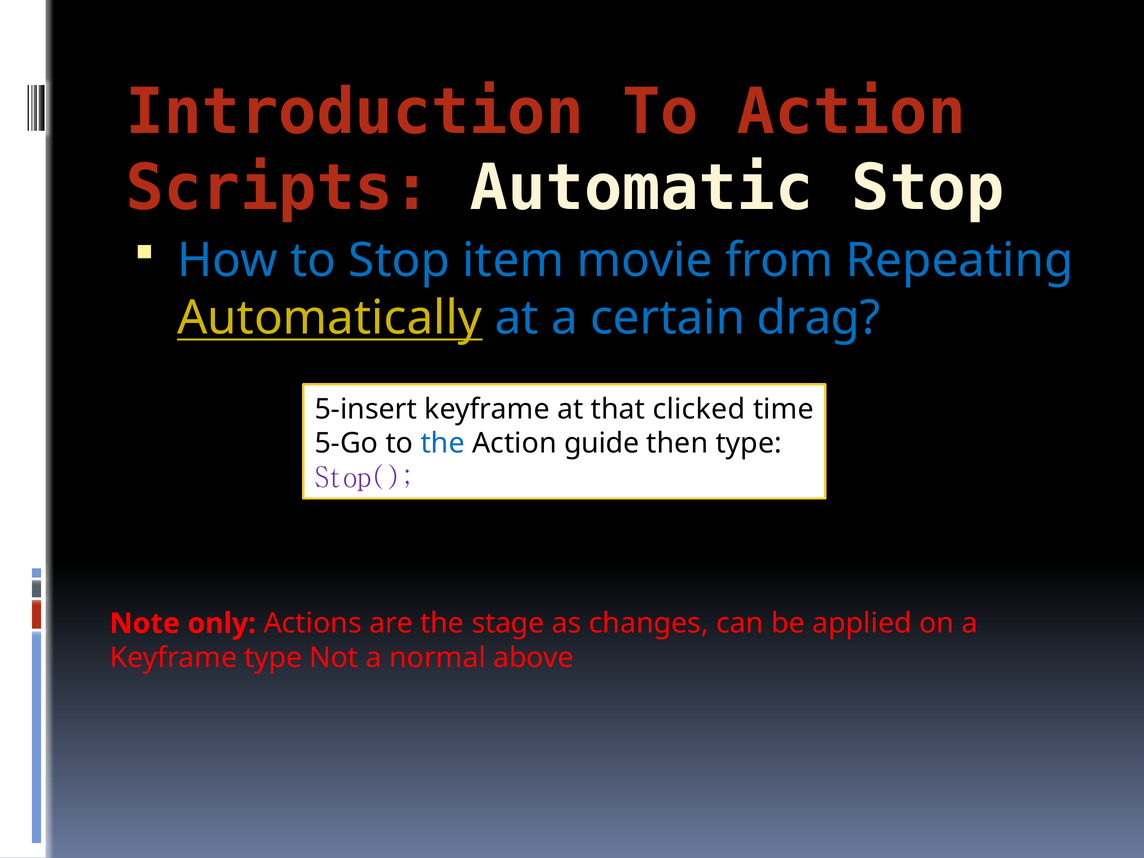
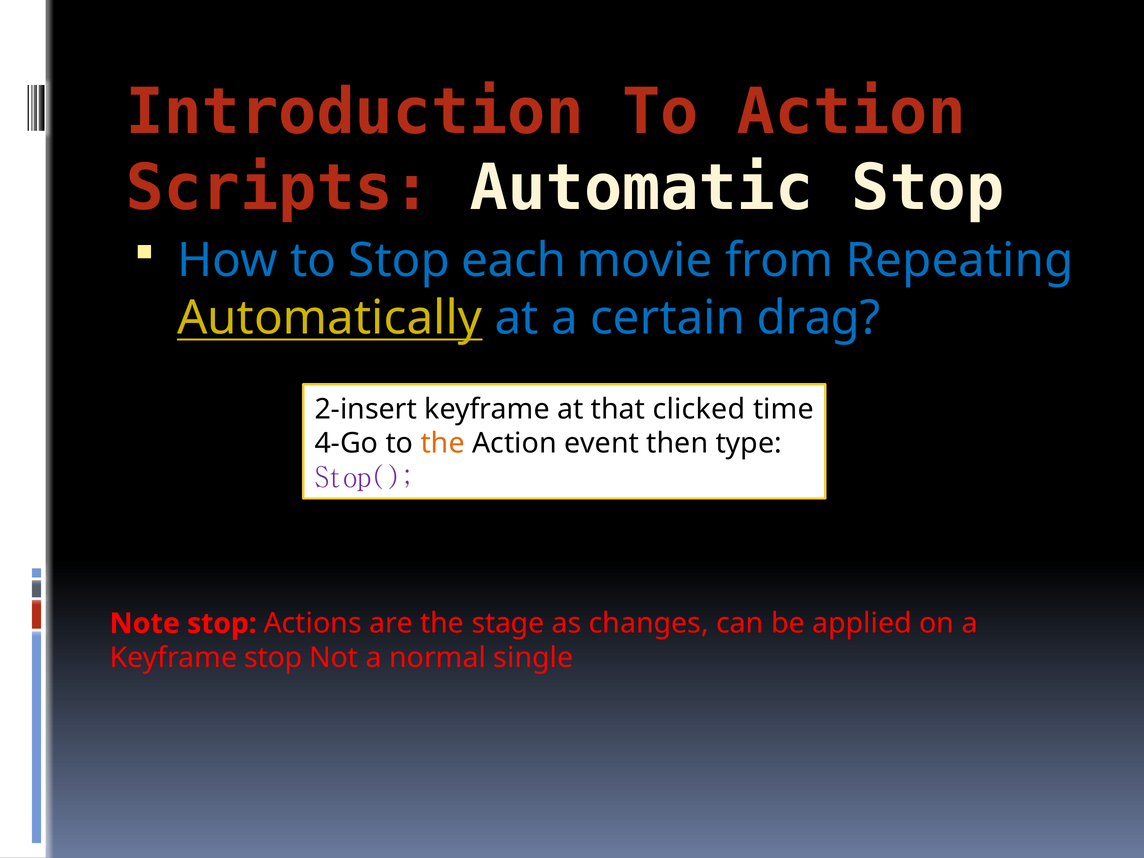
item: item -> each
5-insert: 5-insert -> 2-insert
5-Go: 5-Go -> 4-Go
the at (443, 443) colour: blue -> orange
guide: guide -> event
Note only: only -> stop
Keyframe type: type -> stop
above: above -> single
